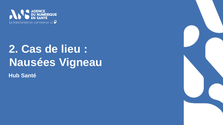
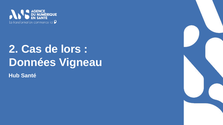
lieu: lieu -> lors
Nausées: Nausées -> Données
